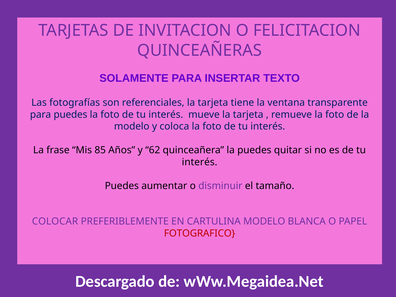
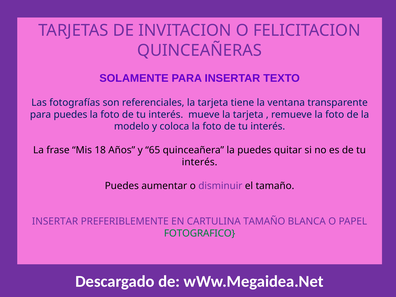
85: 85 -> 18
62: 62 -> 65
COLOCAR at (55, 221): COLOCAR -> INSERTAR
CARTULINA MODELO: MODELO -> TAMAÑO
FOTOGRAFICO colour: red -> green
